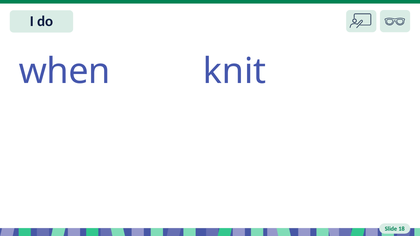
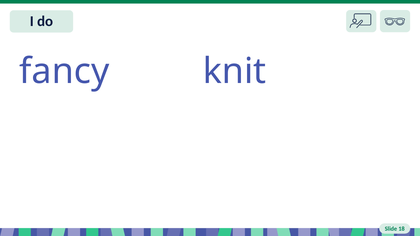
when: when -> fancy
